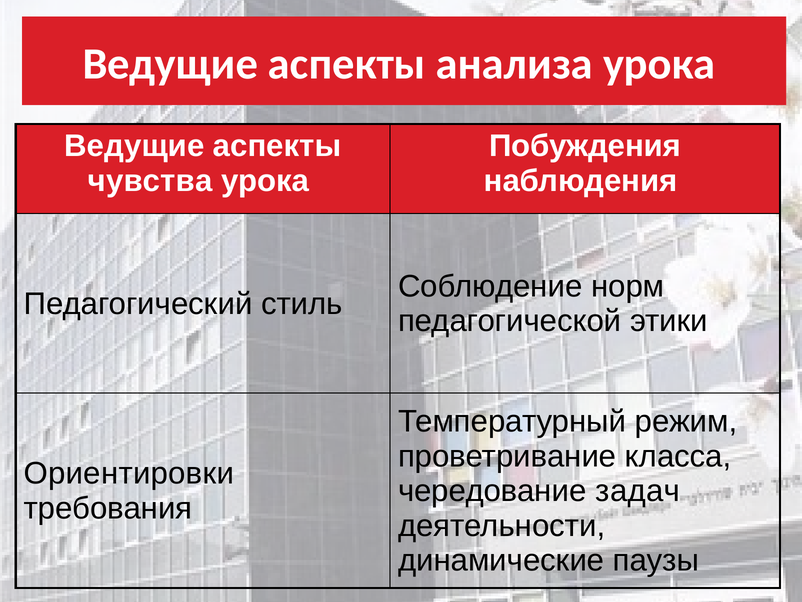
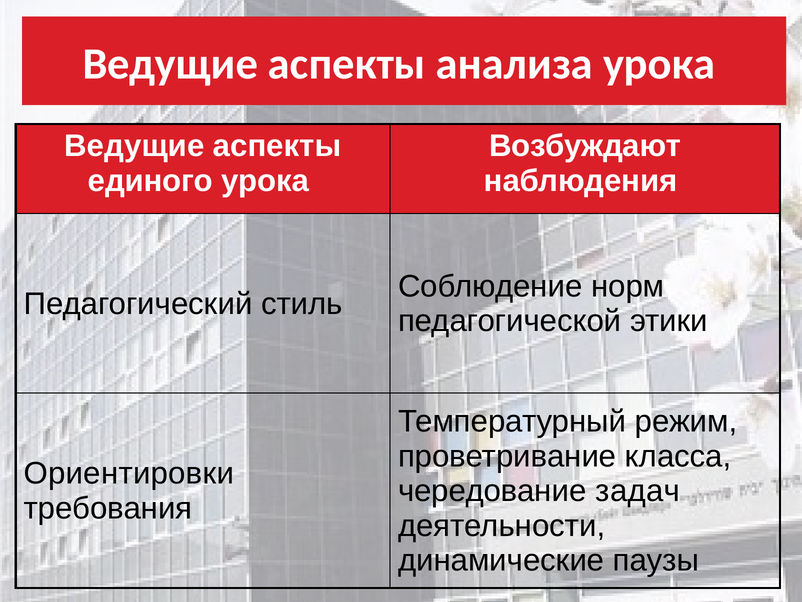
Побуждения: Побуждения -> Возбуждают
чувства: чувства -> единого
